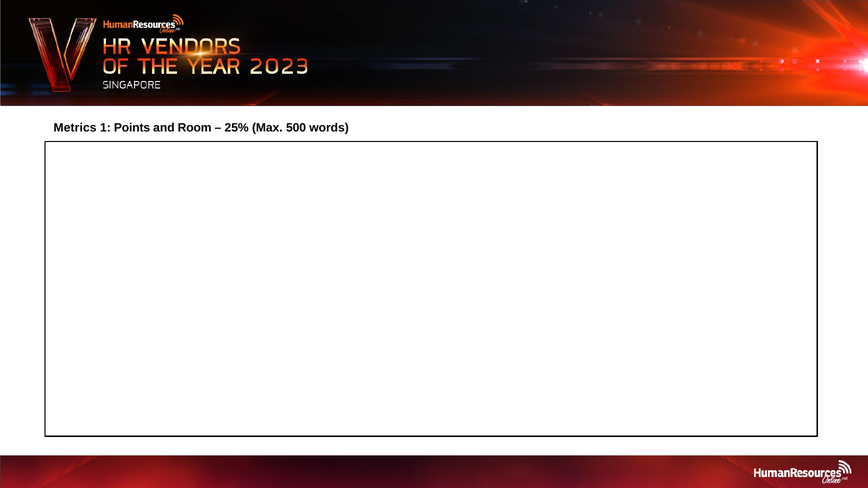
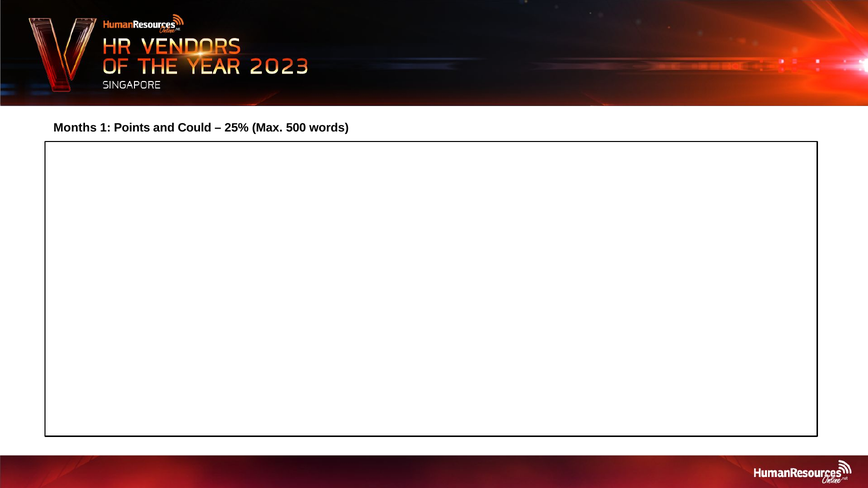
Metrics: Metrics -> Months
Room: Room -> Could
